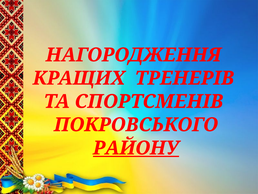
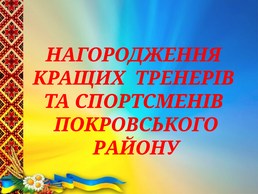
РАЙОНУ underline: present -> none
